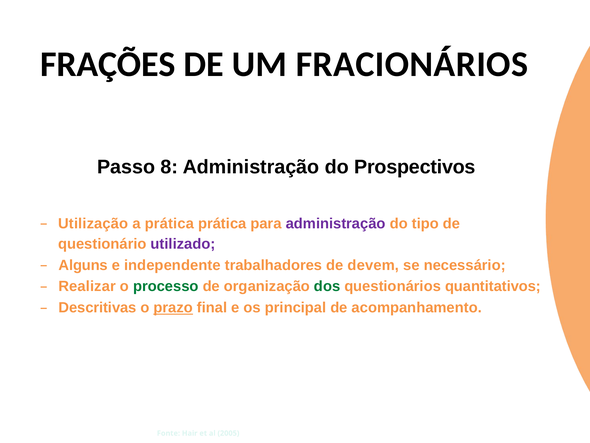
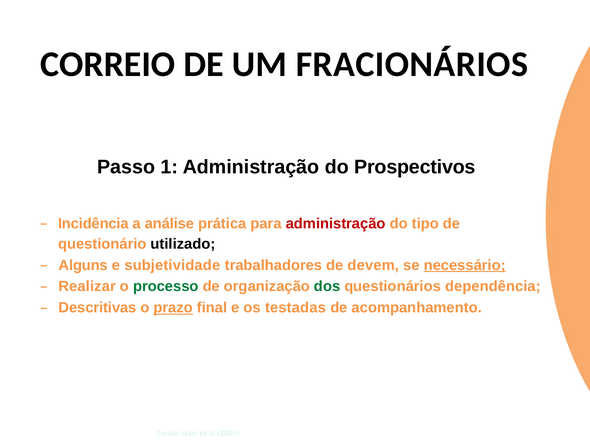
FRAÇÕES: FRAÇÕES -> CORREIO
8: 8 -> 1
Utilização: Utilização -> Incidência
a prática: prática -> análise
administração at (336, 223) colour: purple -> red
utilizado colour: purple -> black
independente: independente -> subjetividade
necessário underline: none -> present
quantitativos: quantitativos -> dependência
principal: principal -> testadas
